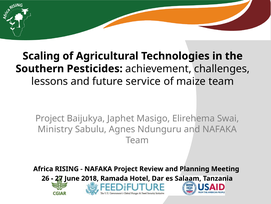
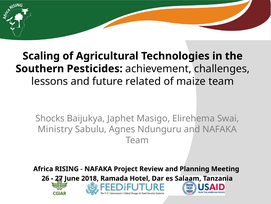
service: service -> related
Project at (50, 118): Project -> Shocks
